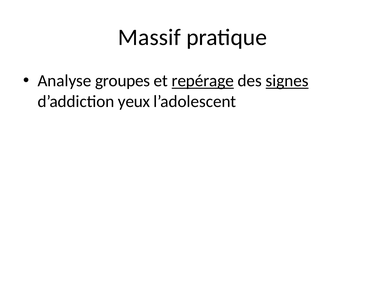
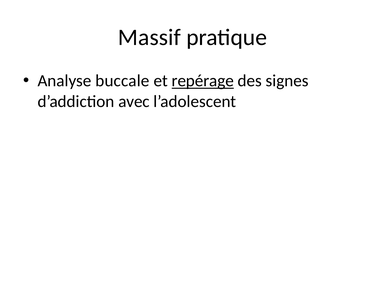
groupes: groupes -> buccale
signes underline: present -> none
yeux: yeux -> avec
